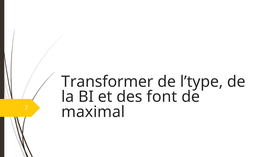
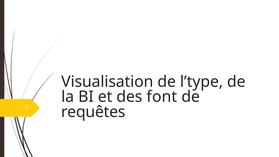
Transformer: Transformer -> Visualisation
maximal: maximal -> requêtes
